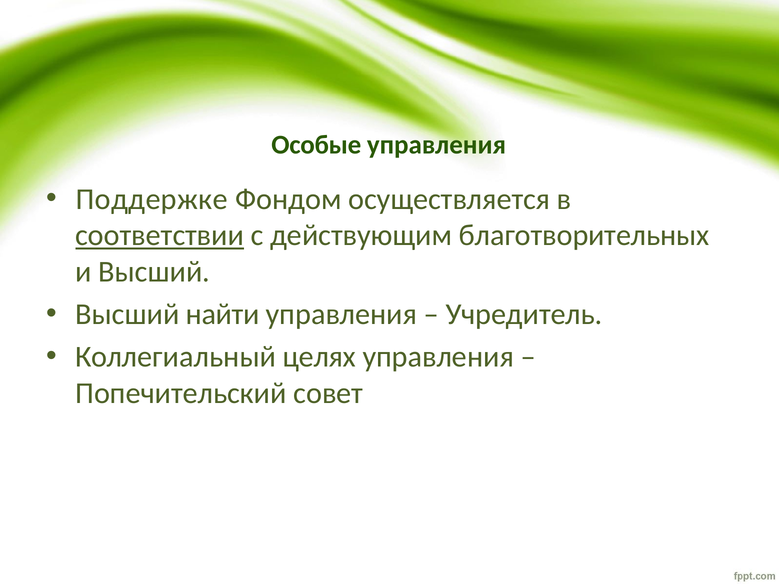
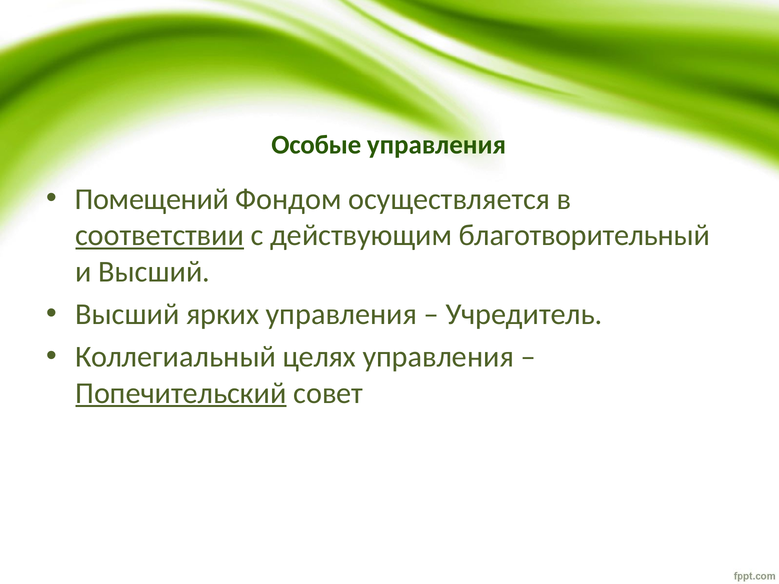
Поддержке: Поддержке -> Помещений
благотворительных: благотворительных -> благотворительный
найти: найти -> ярких
Попечительский underline: none -> present
